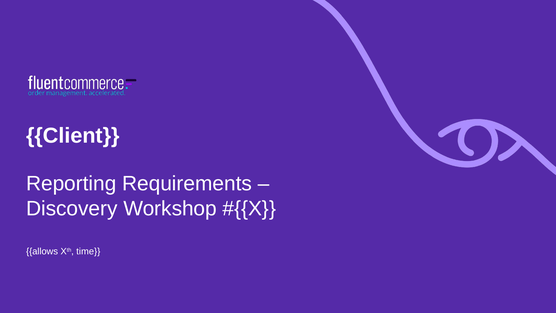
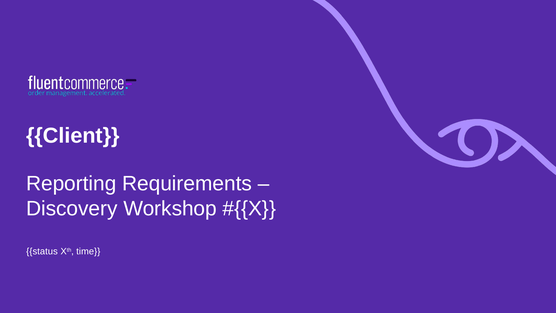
allows: allows -> status
